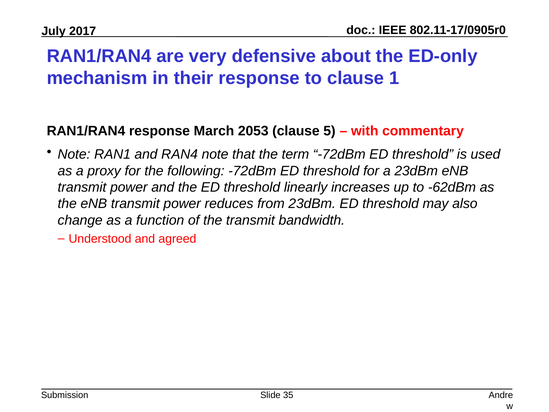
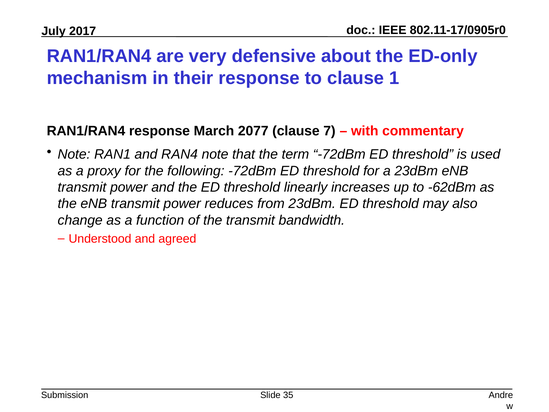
2053: 2053 -> 2077
5: 5 -> 7
